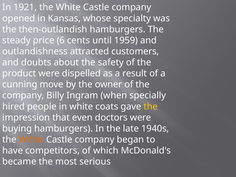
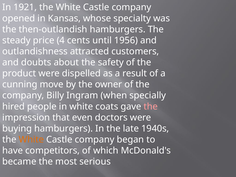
6: 6 -> 4
1959: 1959 -> 1956
the at (151, 106) colour: yellow -> pink
